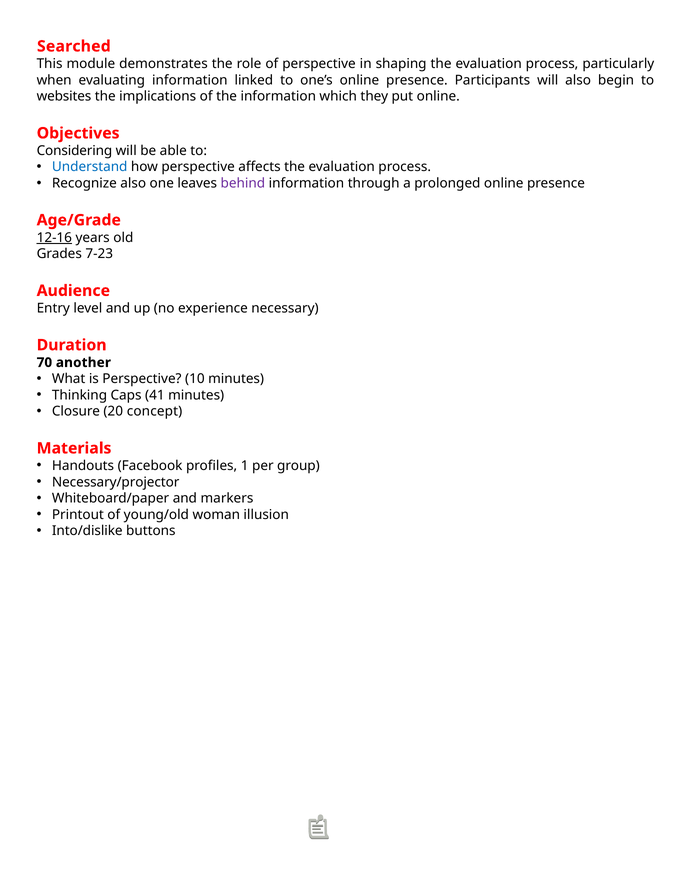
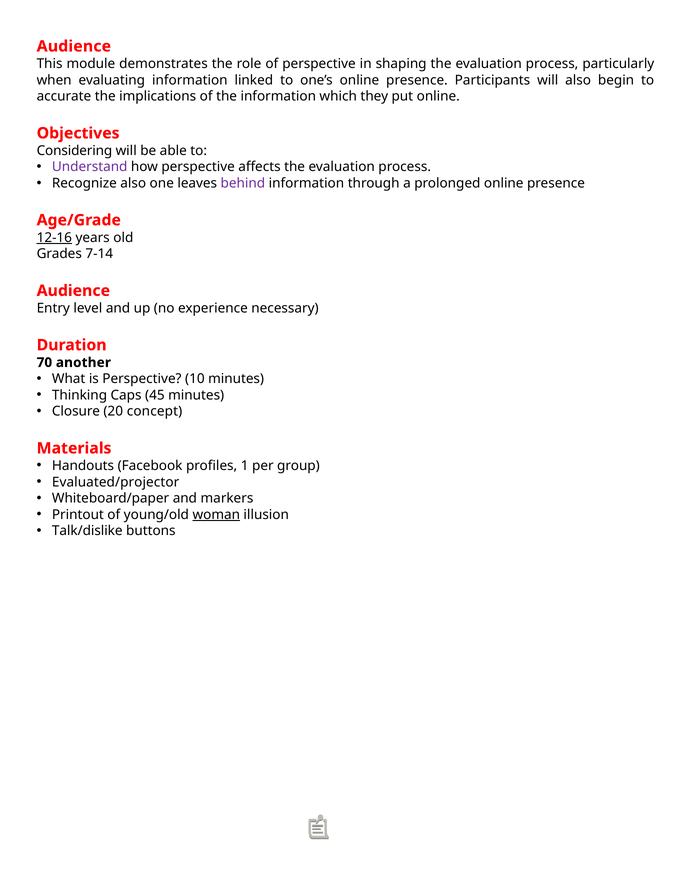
Searched at (74, 46): Searched -> Audience
websites: websites -> accurate
Understand colour: blue -> purple
7-23: 7-23 -> 7-14
41: 41 -> 45
Necessary/projector: Necessary/projector -> Evaluated/projector
woman underline: none -> present
Into/dislike: Into/dislike -> Talk/dislike
